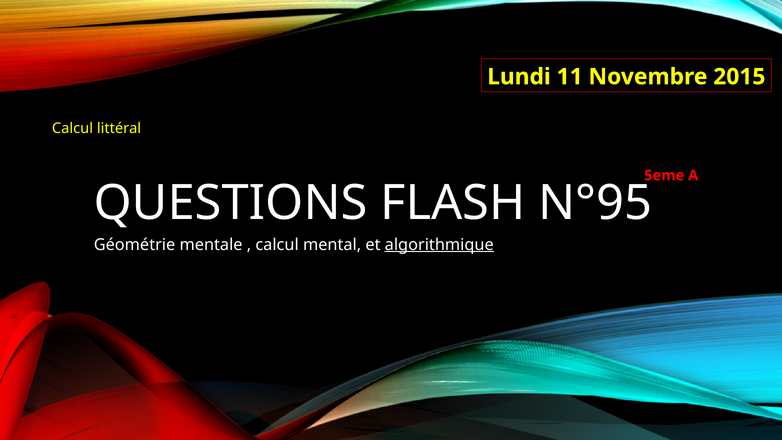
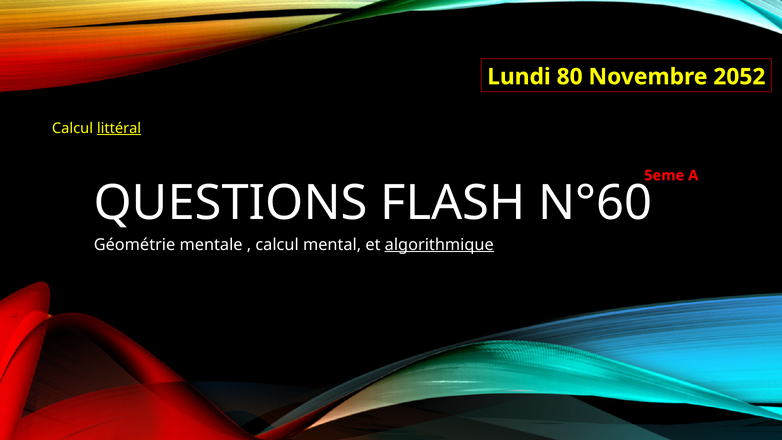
11: 11 -> 80
2015: 2015 -> 2052
littéral underline: none -> present
N°95: N°95 -> N°60
